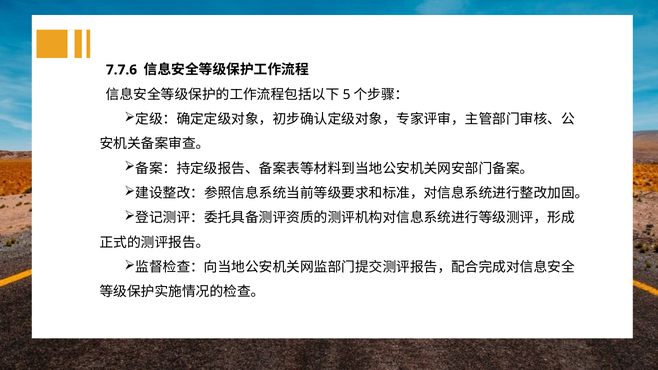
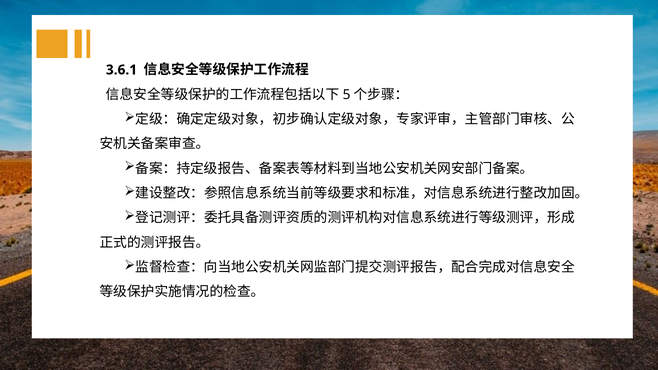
7.7.6: 7.7.6 -> 3.6.1
